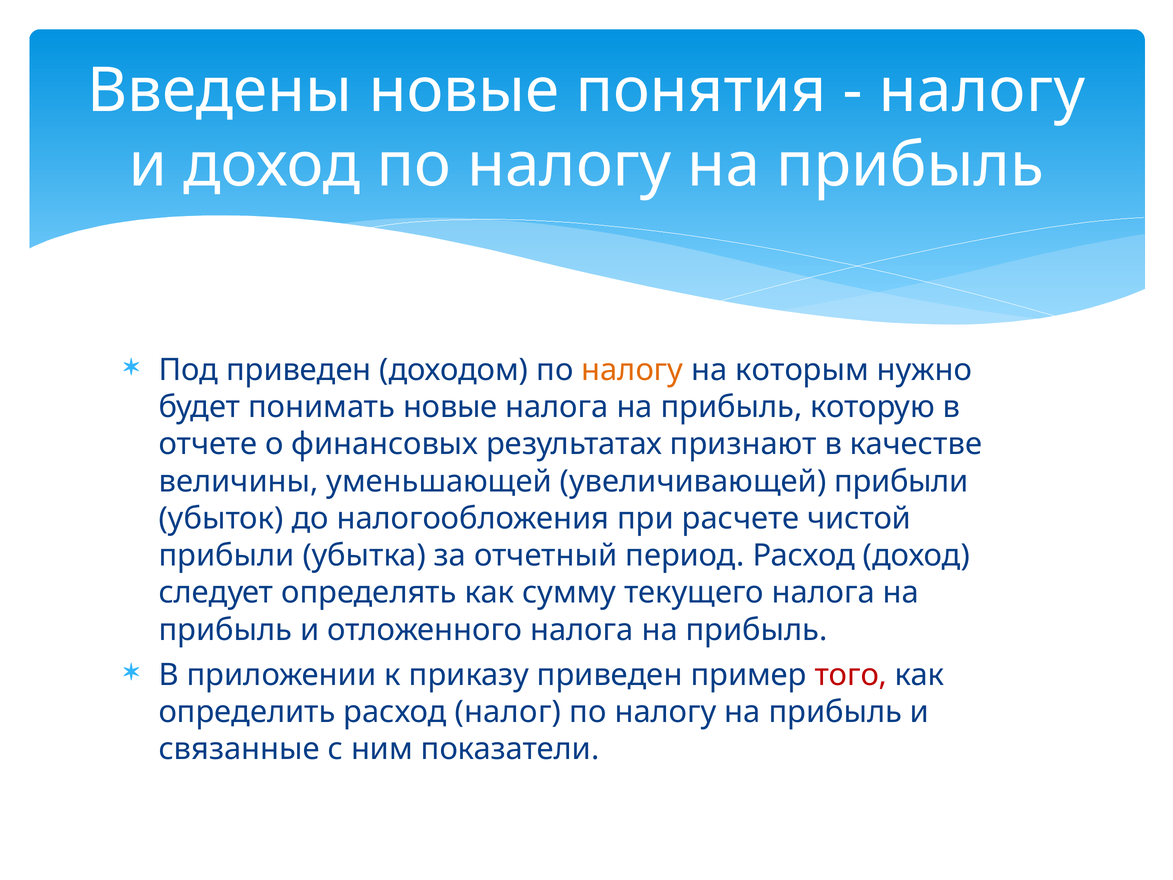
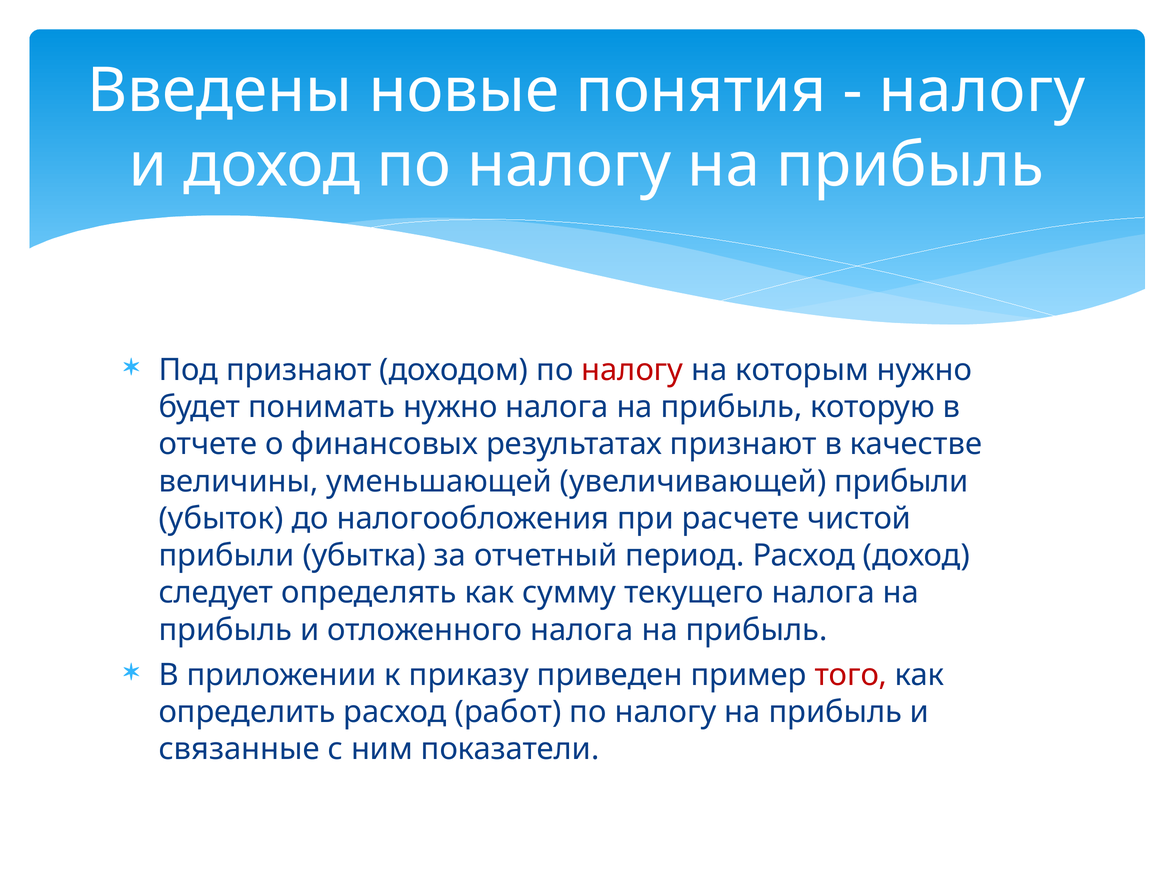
Под приведен: приведен -> признают
налогу at (632, 370) colour: orange -> red
понимать новые: новые -> нужно
налог: налог -> работ
